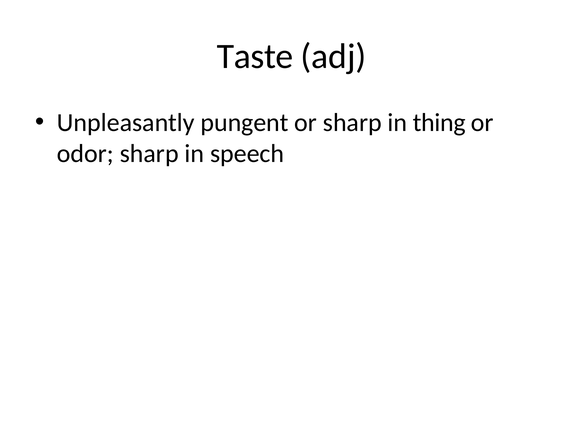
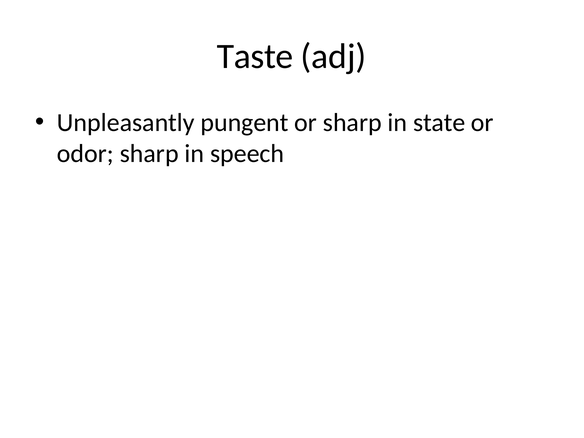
thing: thing -> state
